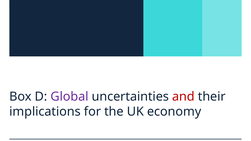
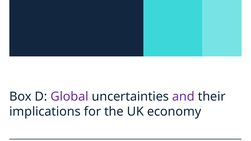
and colour: red -> purple
